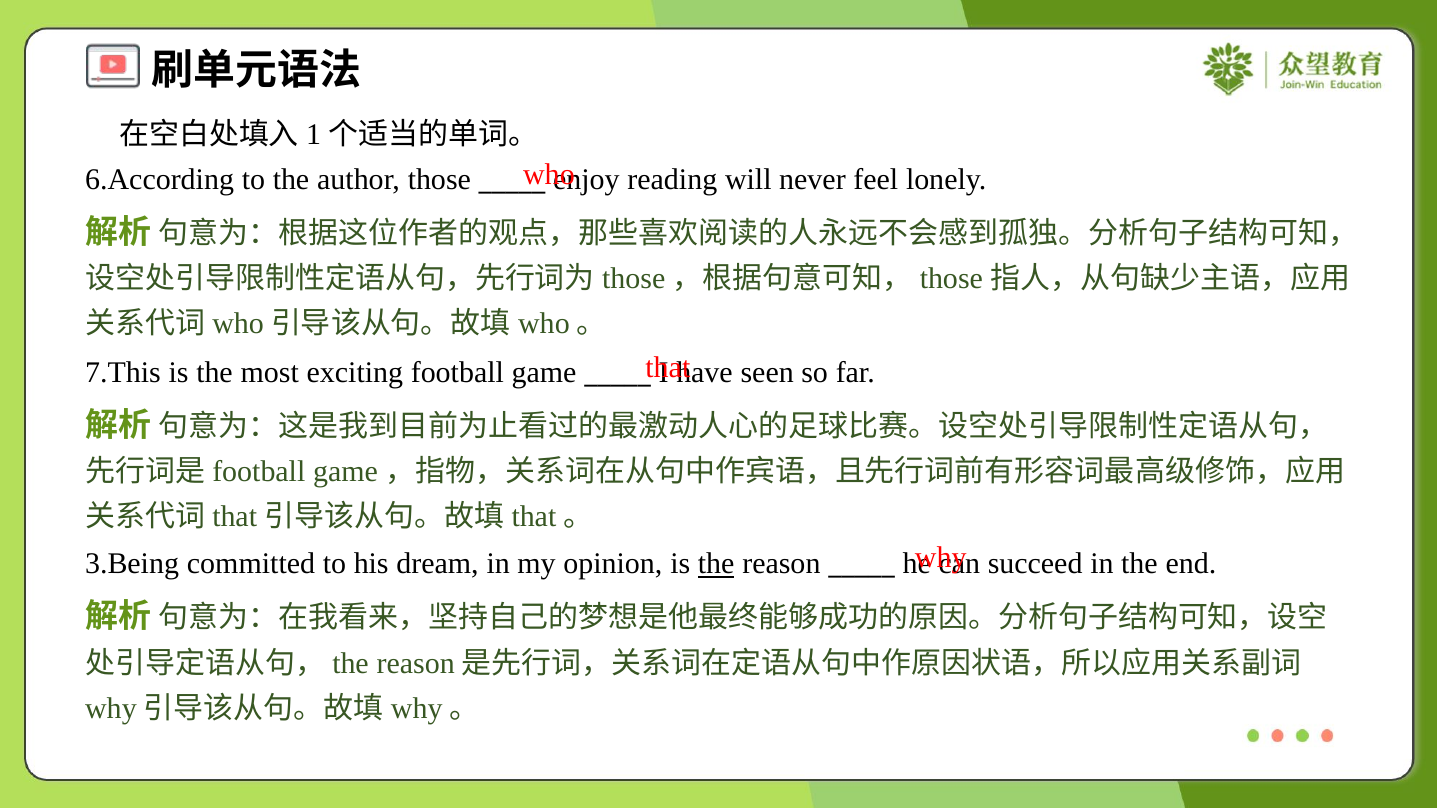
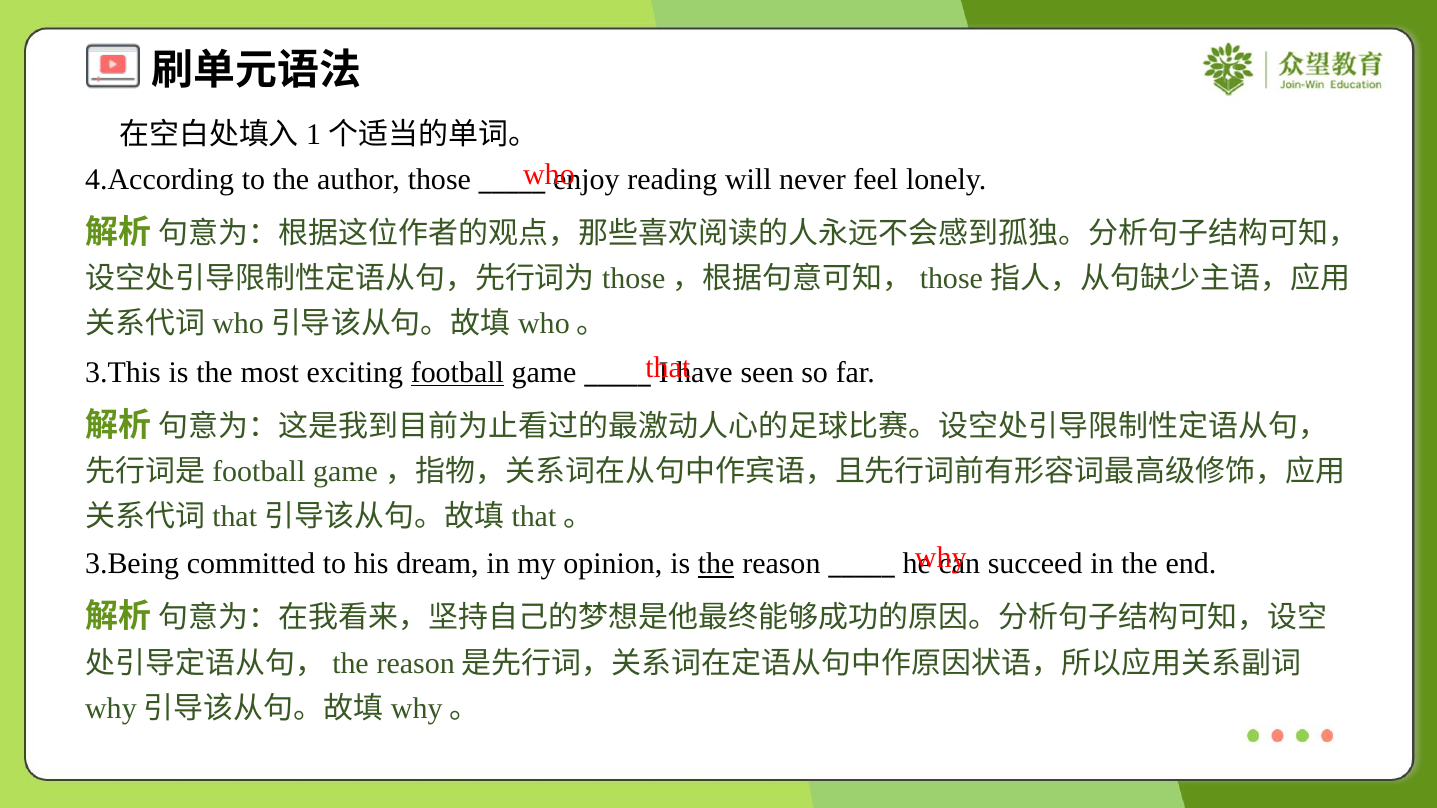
6.According: 6.According -> 4.According
7.This: 7.This -> 3.This
football underline: none -> present
